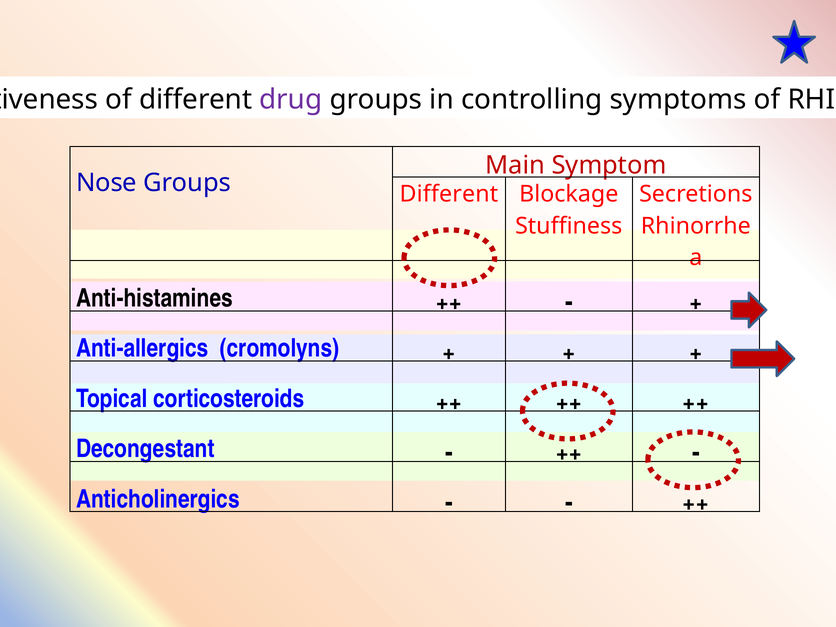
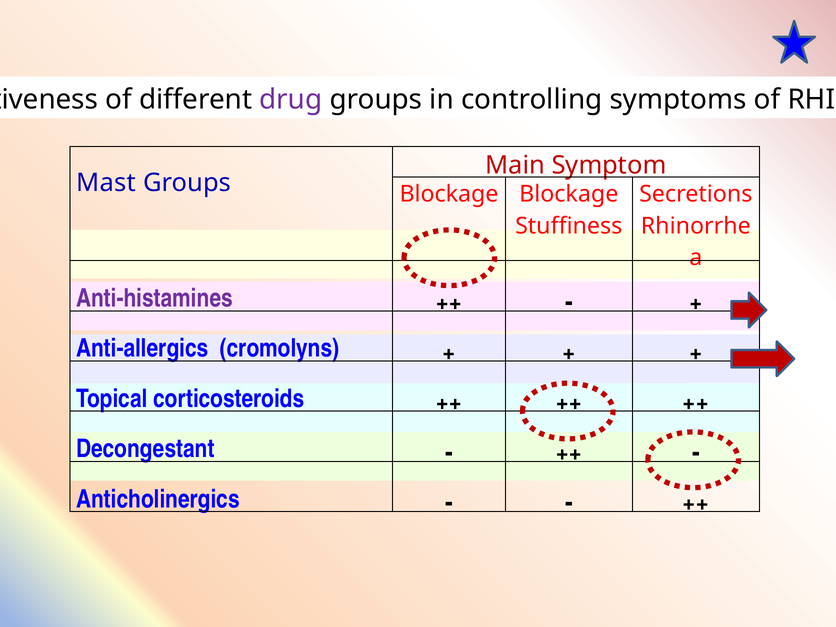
Nose: Nose -> Mast
Different at (449, 194): Different -> Blockage
Anti-histamines colour: black -> purple
